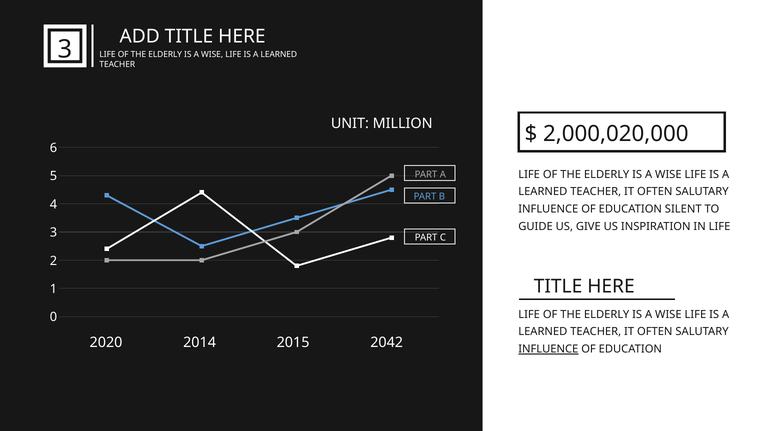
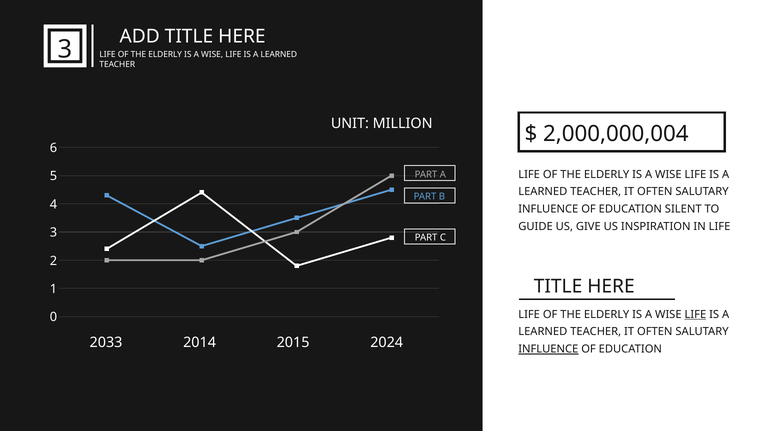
2,000,020,000: 2,000,020,000 -> 2,000,000,004
LIFE at (695, 314) underline: none -> present
2020: 2020 -> 2033
2042: 2042 -> 2024
